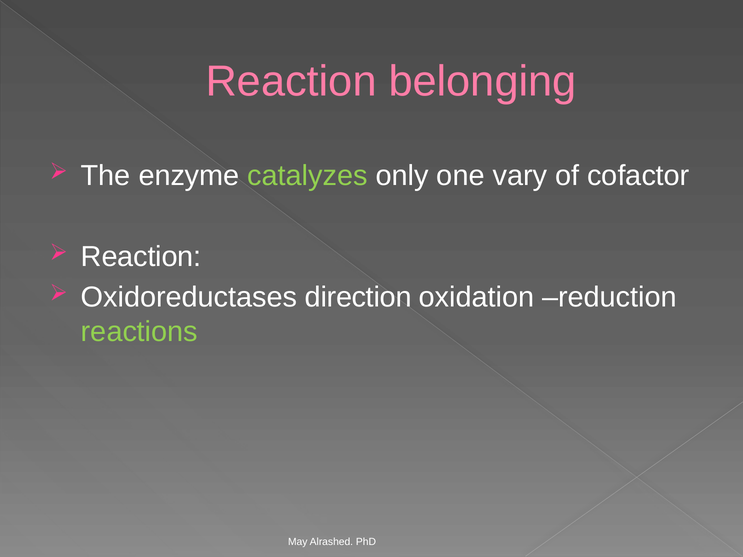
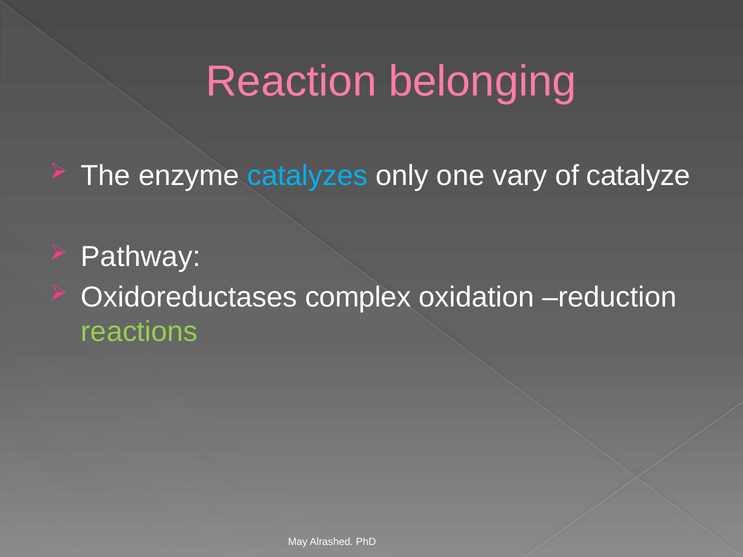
catalyzes colour: light green -> light blue
cofactor: cofactor -> catalyze
Reaction at (141, 257): Reaction -> Pathway
direction: direction -> complex
